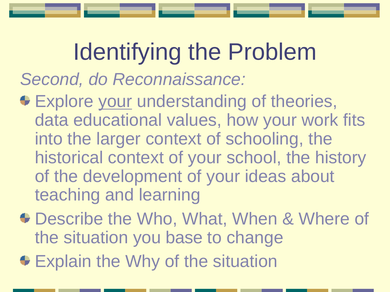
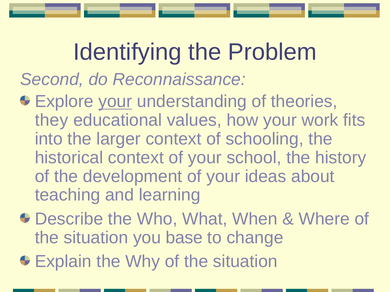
data: data -> they
